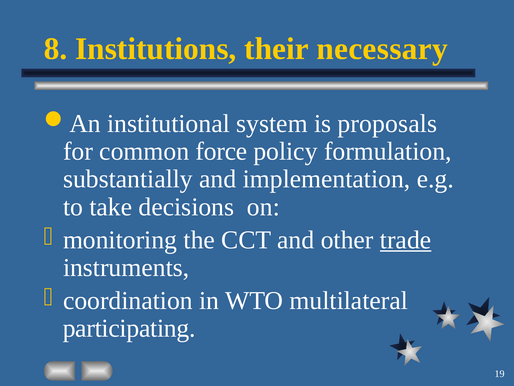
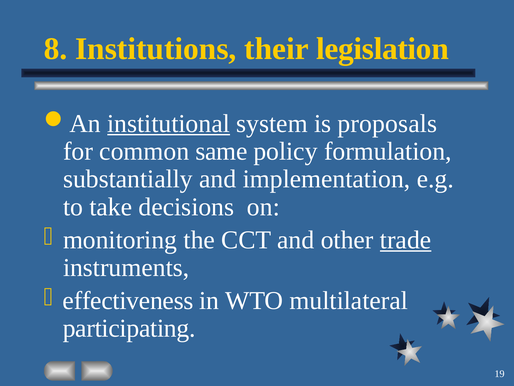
necessary: necessary -> legislation
institutional underline: none -> present
force: force -> same
coordination: coordination -> effectiveness
